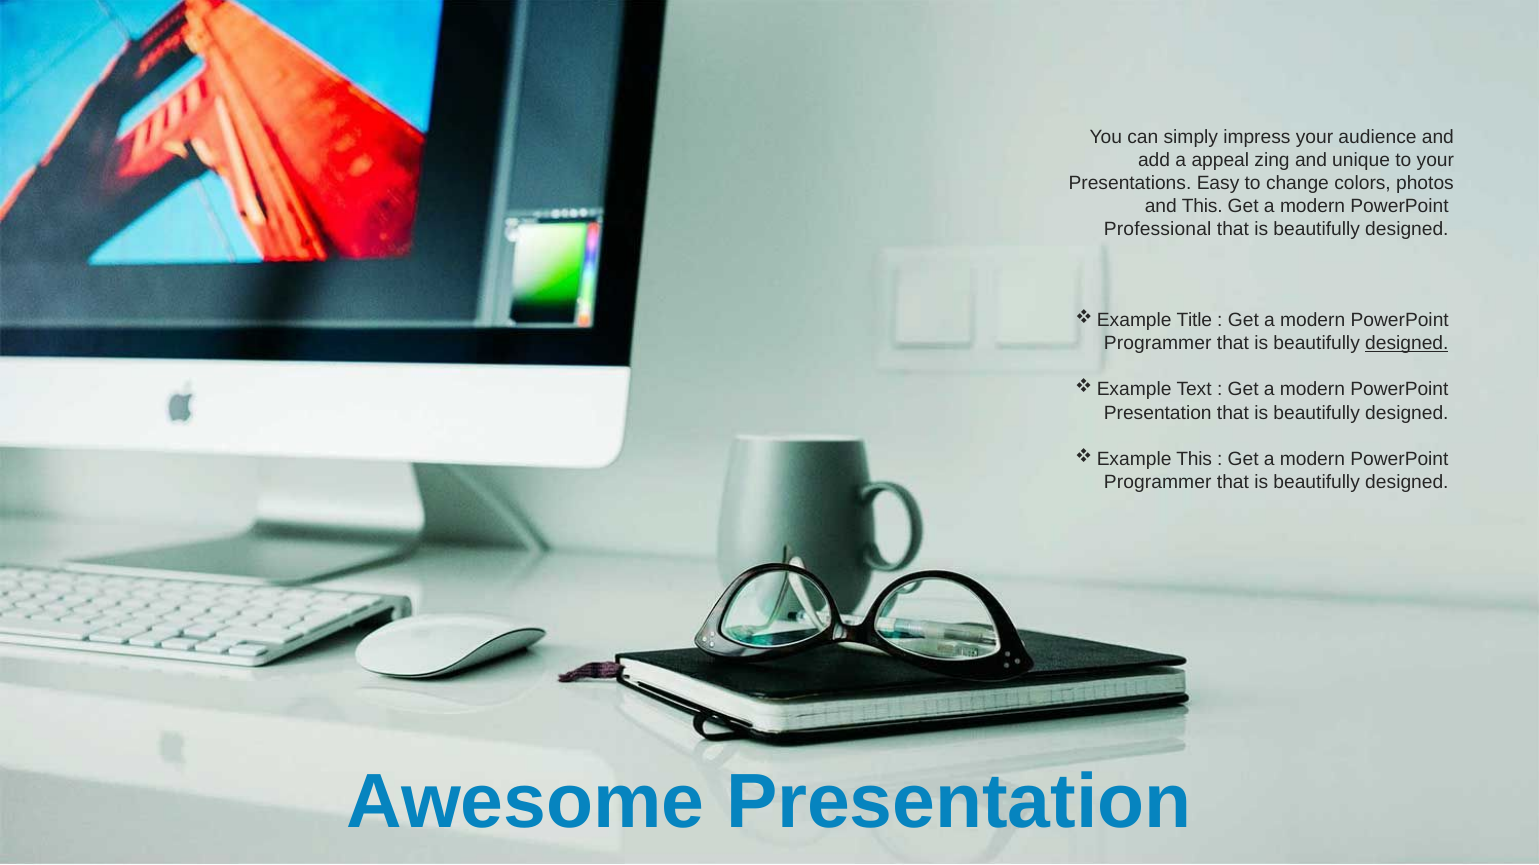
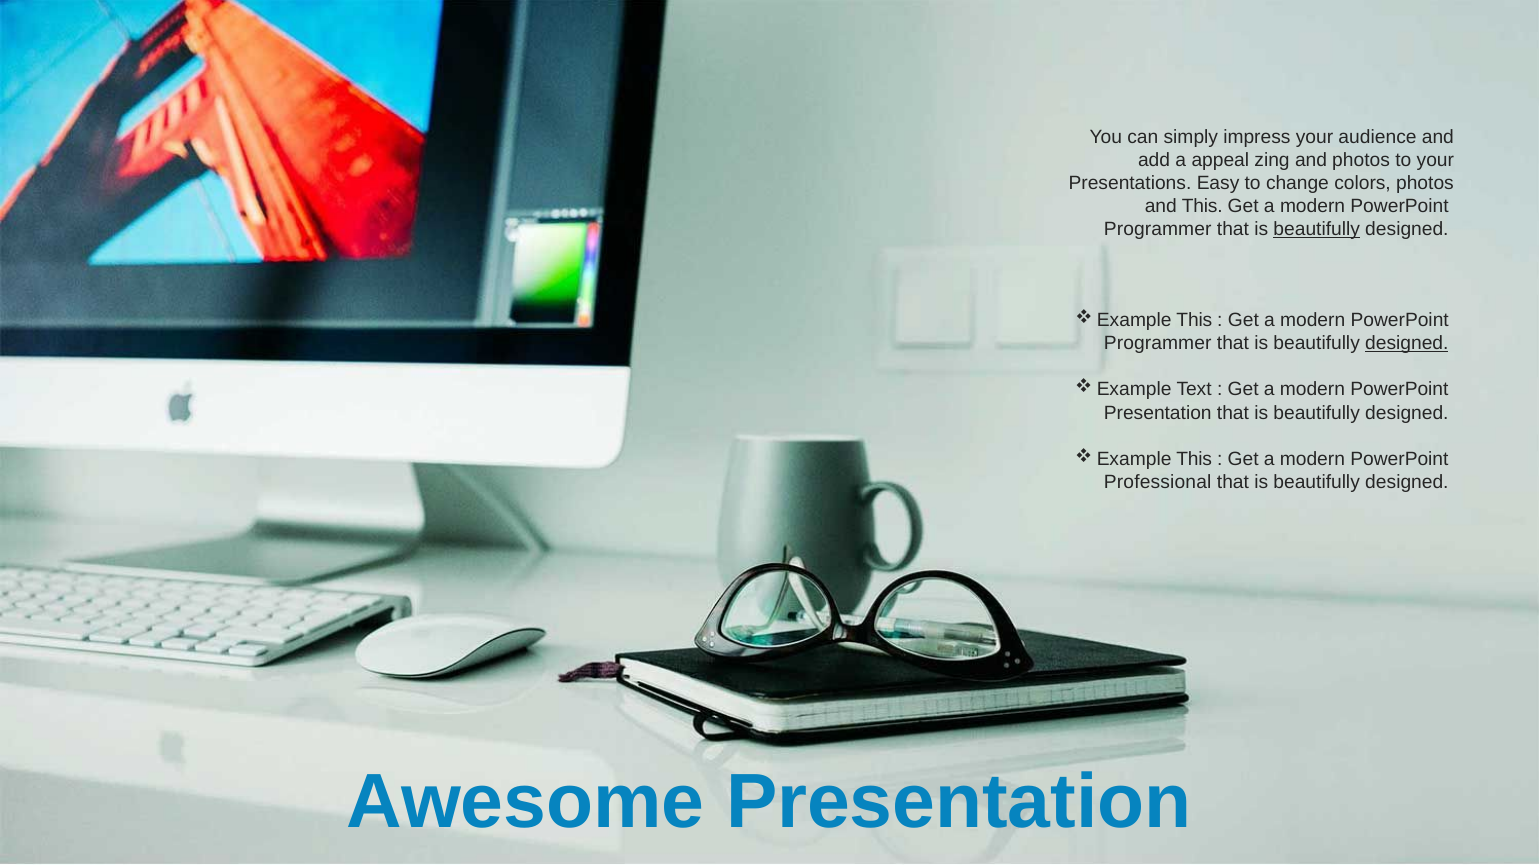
and unique: unique -> photos
Professional at (1158, 230): Professional -> Programmer
beautifully at (1317, 230) underline: none -> present
Title at (1194, 321): Title -> This
Programmer at (1158, 482): Programmer -> Professional
